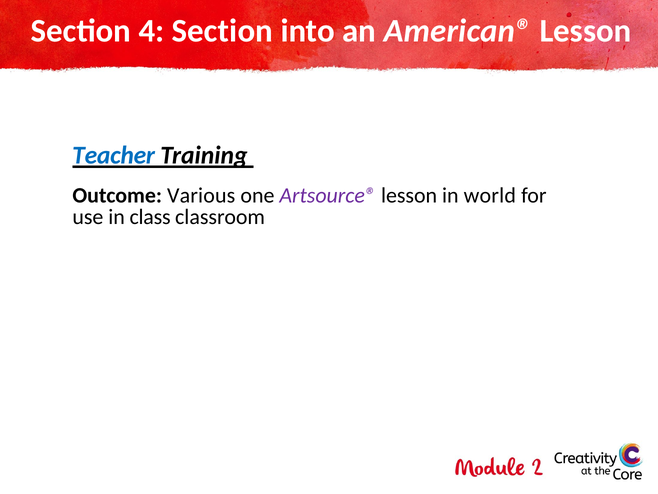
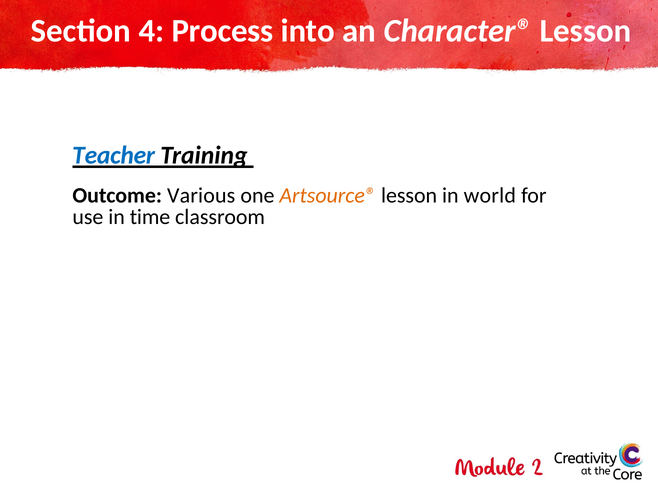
4 Section: Section -> Process
American®: American® -> Character®
Artsource® colour: purple -> orange
class: class -> time
